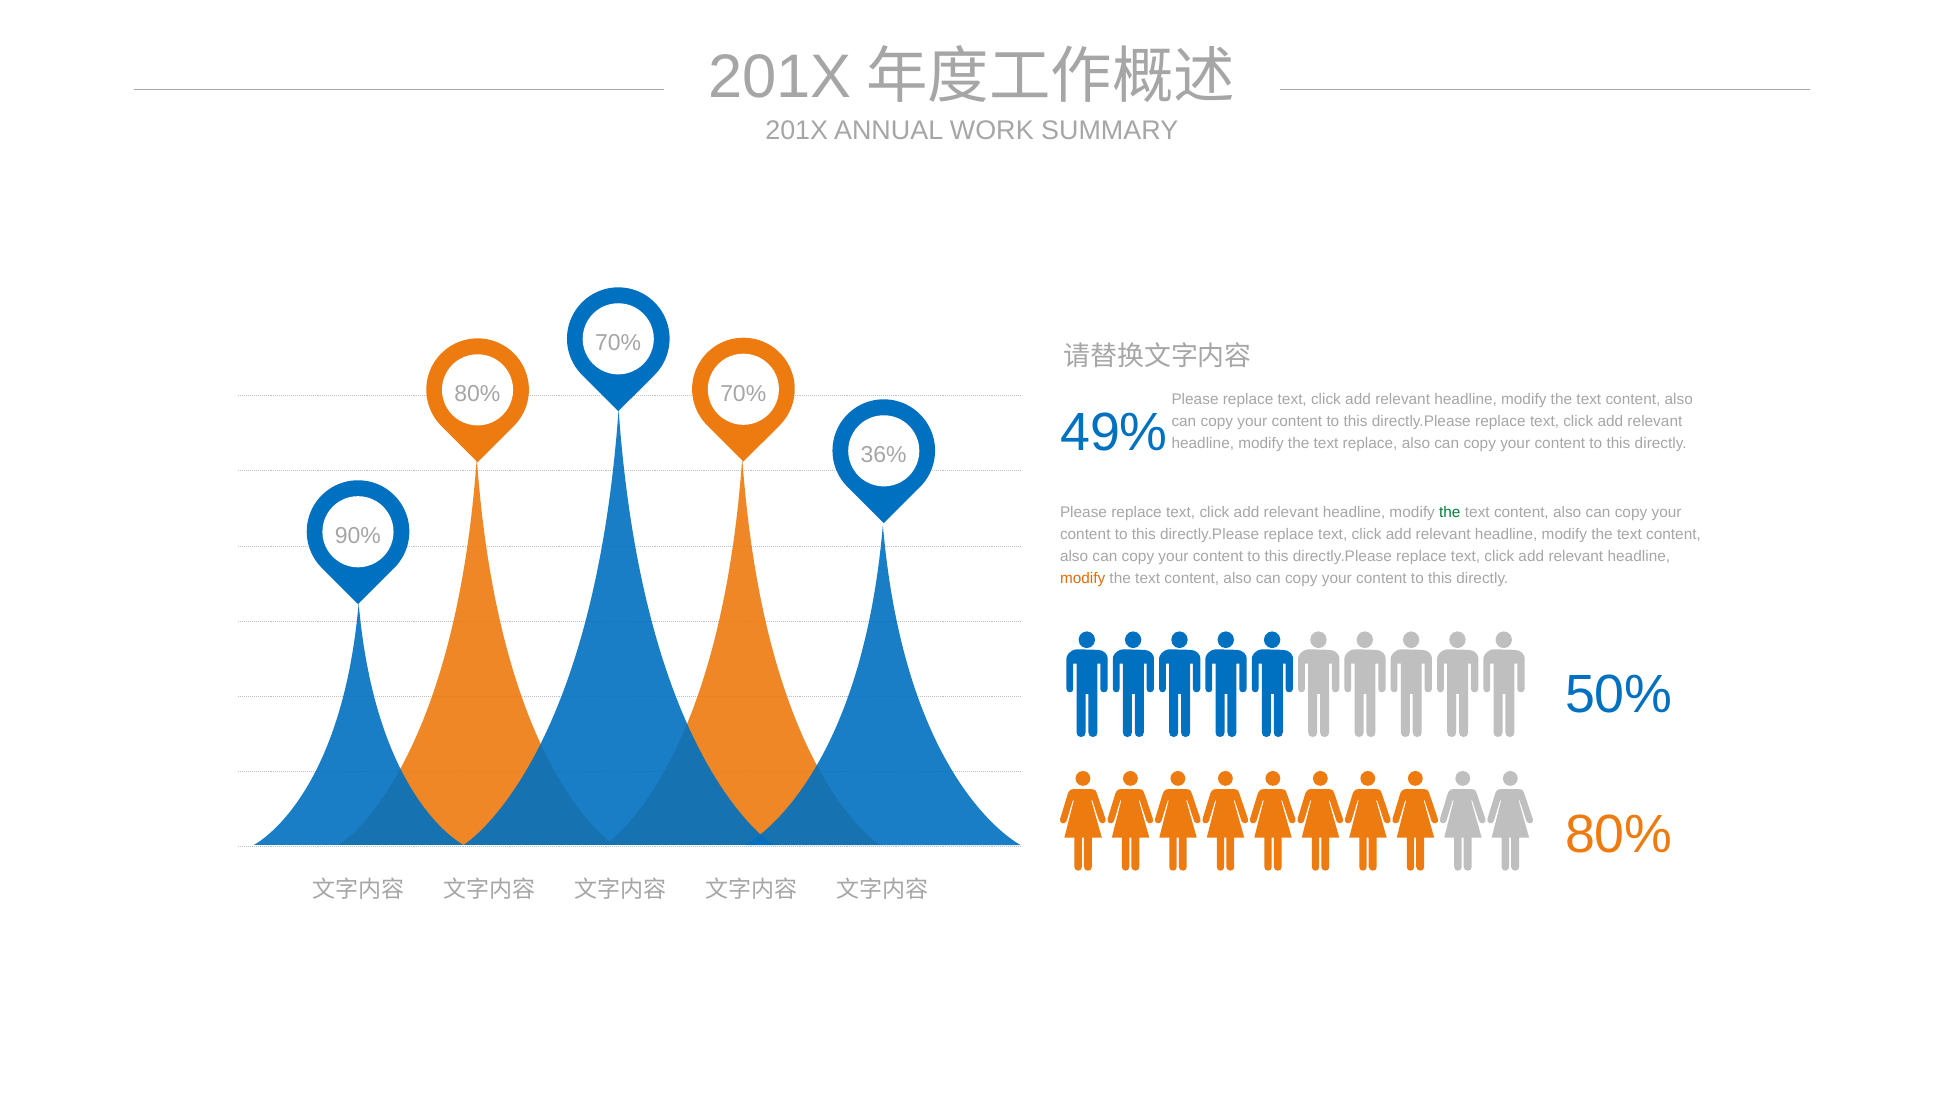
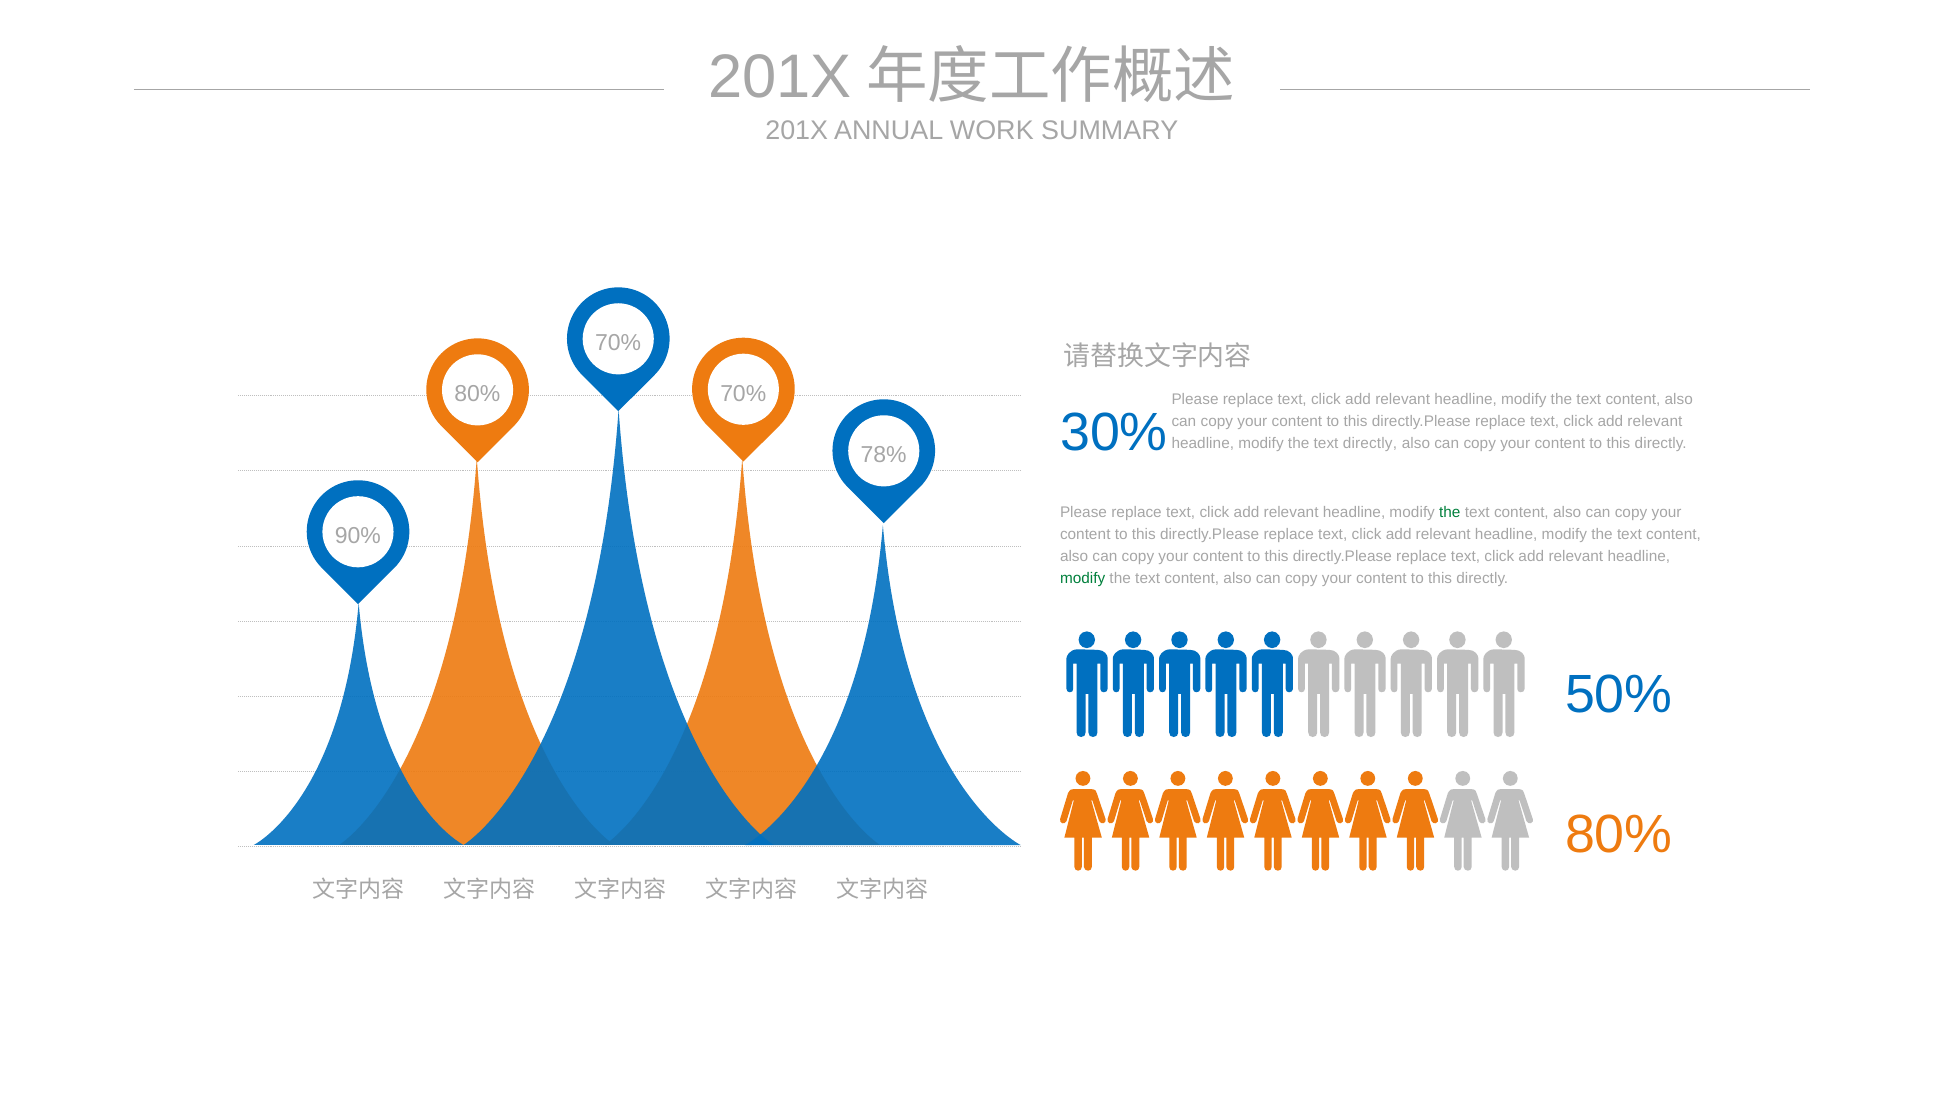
49%: 49% -> 30%
text replace: replace -> directly
36%: 36% -> 78%
modify at (1083, 578) colour: orange -> green
